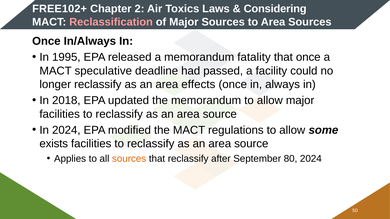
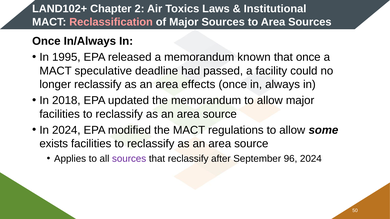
FREE102+: FREE102+ -> LAND102+
Considering: Considering -> Institutional
fatality: fatality -> known
sources at (129, 159) colour: orange -> purple
80: 80 -> 96
